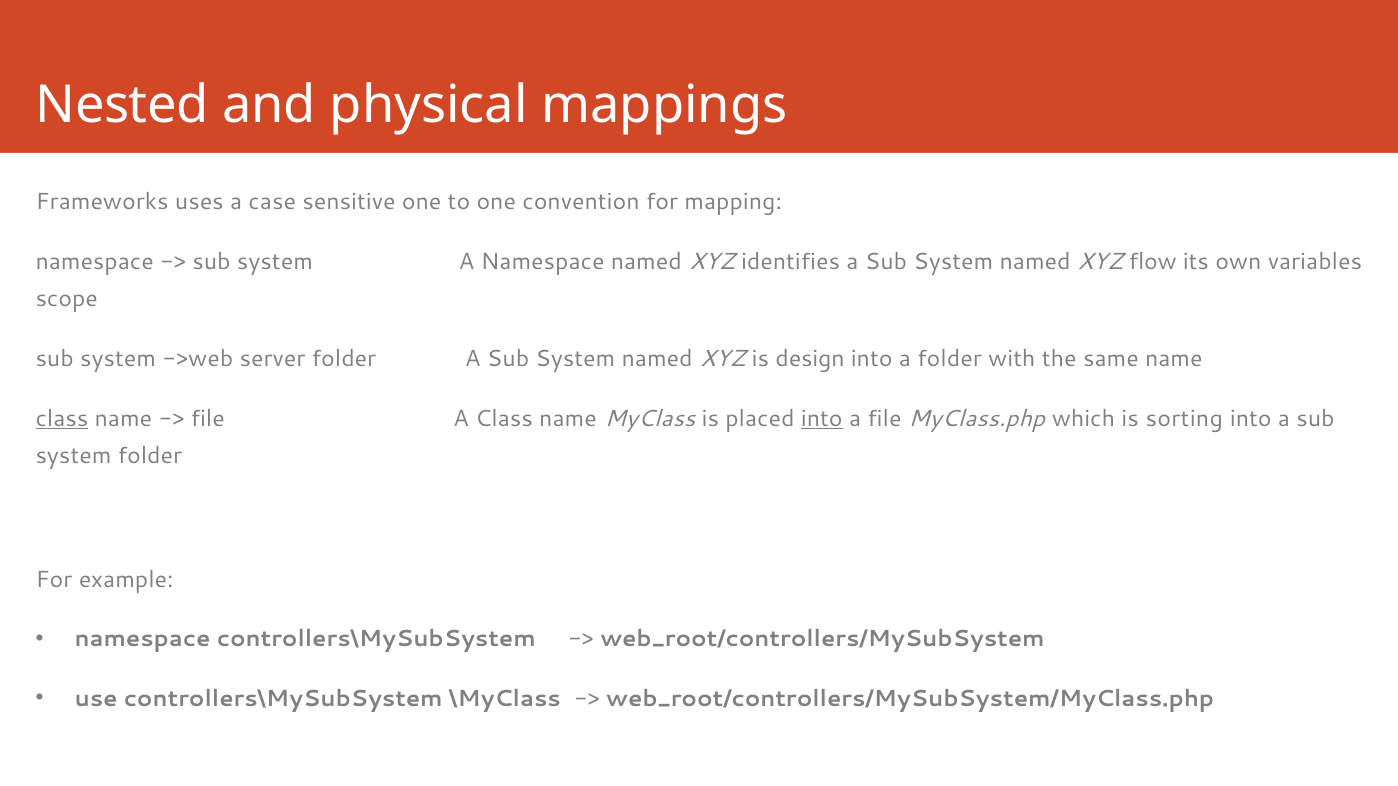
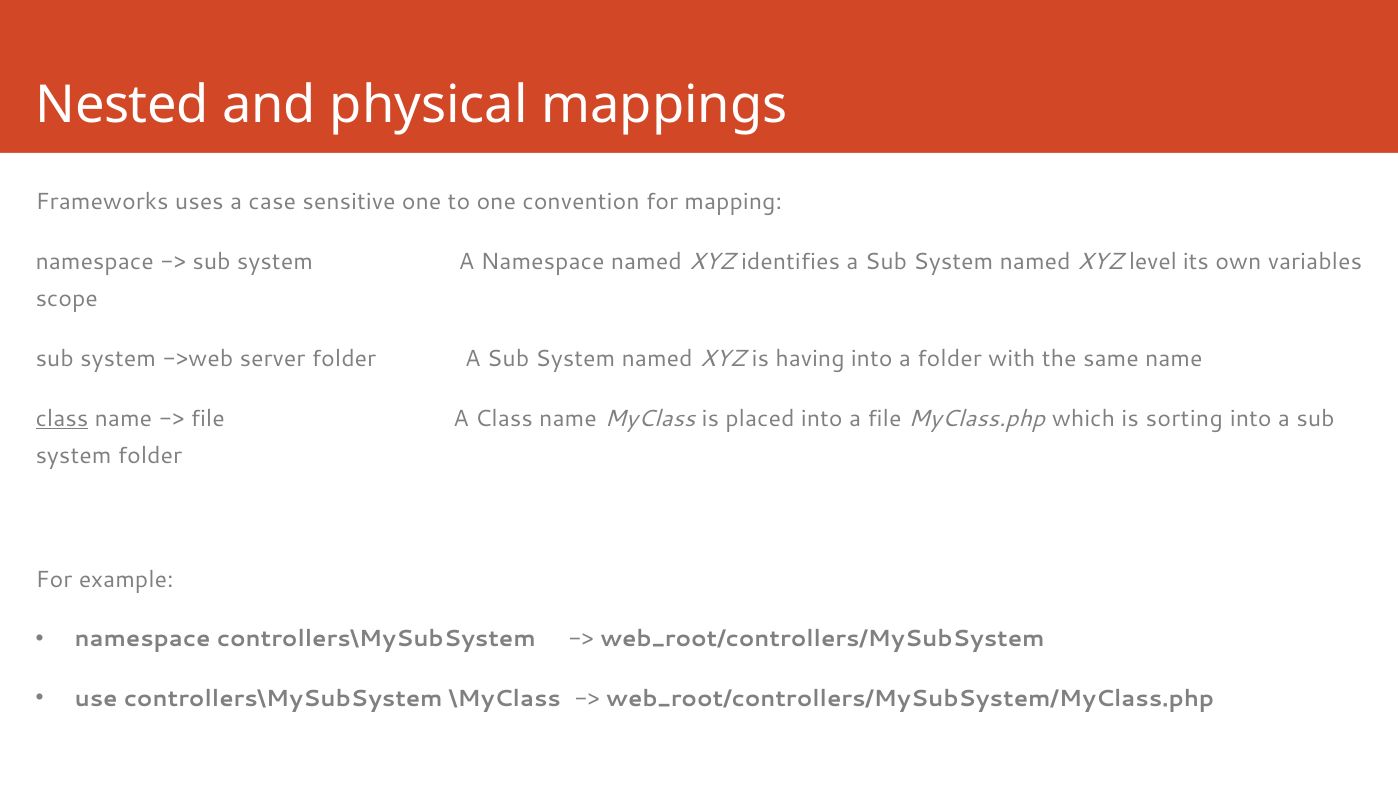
flow: flow -> level
design: design -> having
into at (822, 419) underline: present -> none
